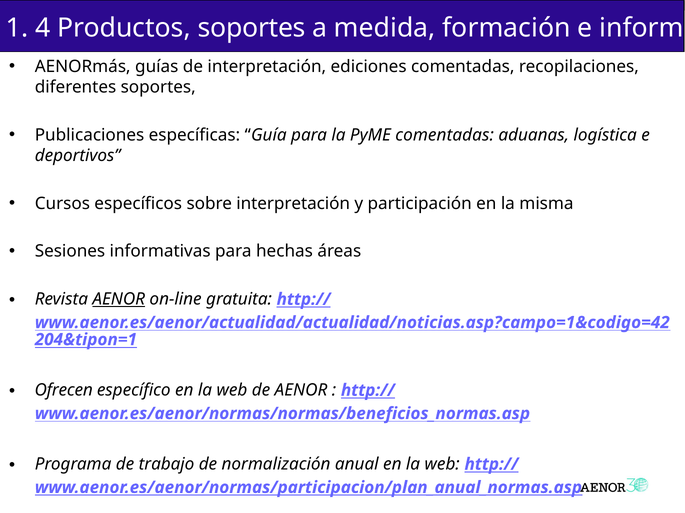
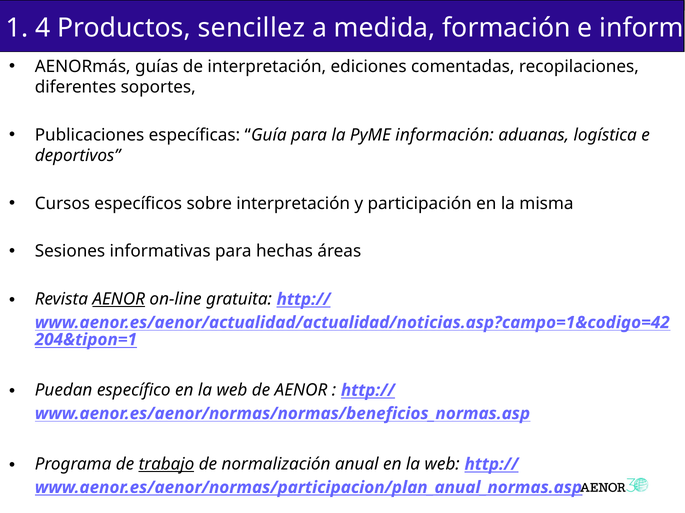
Productos soportes: soportes -> sencillez
PyME comentadas: comentadas -> información
Ofrecen: Ofrecen -> Puedan
trabajo underline: none -> present
